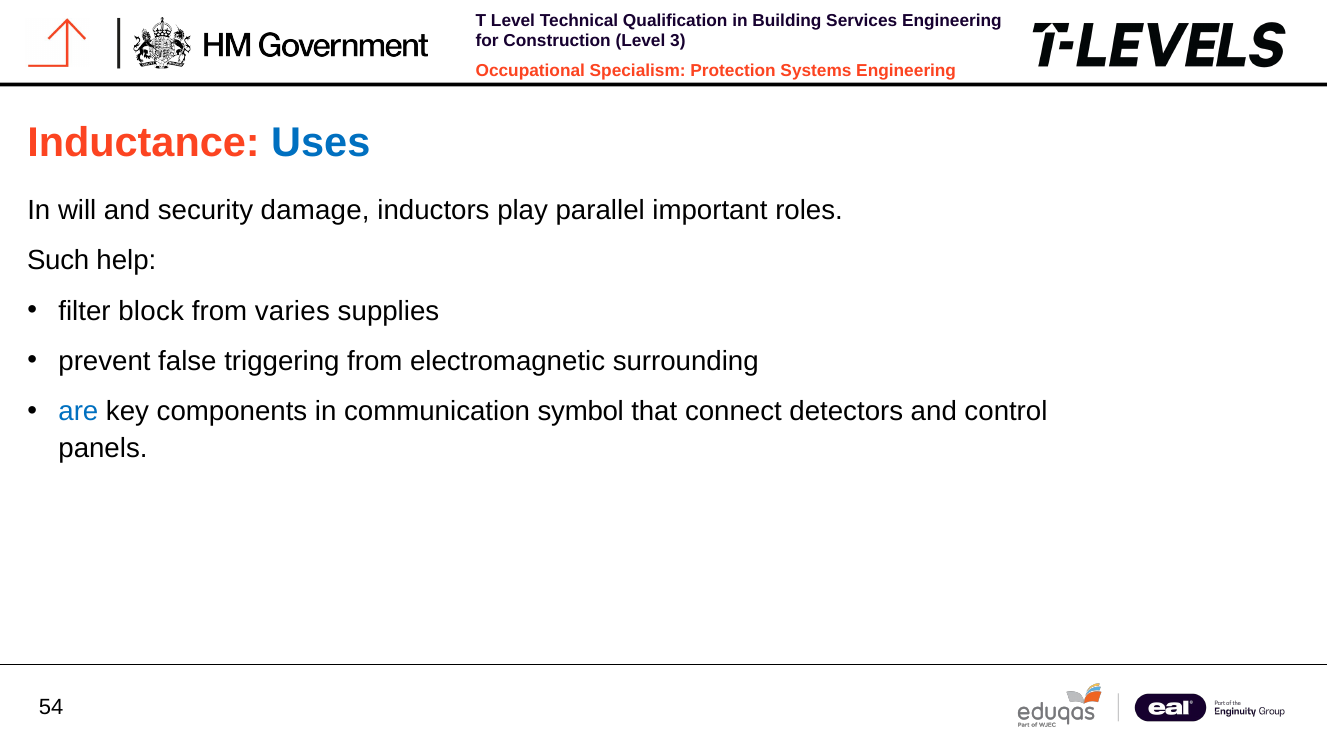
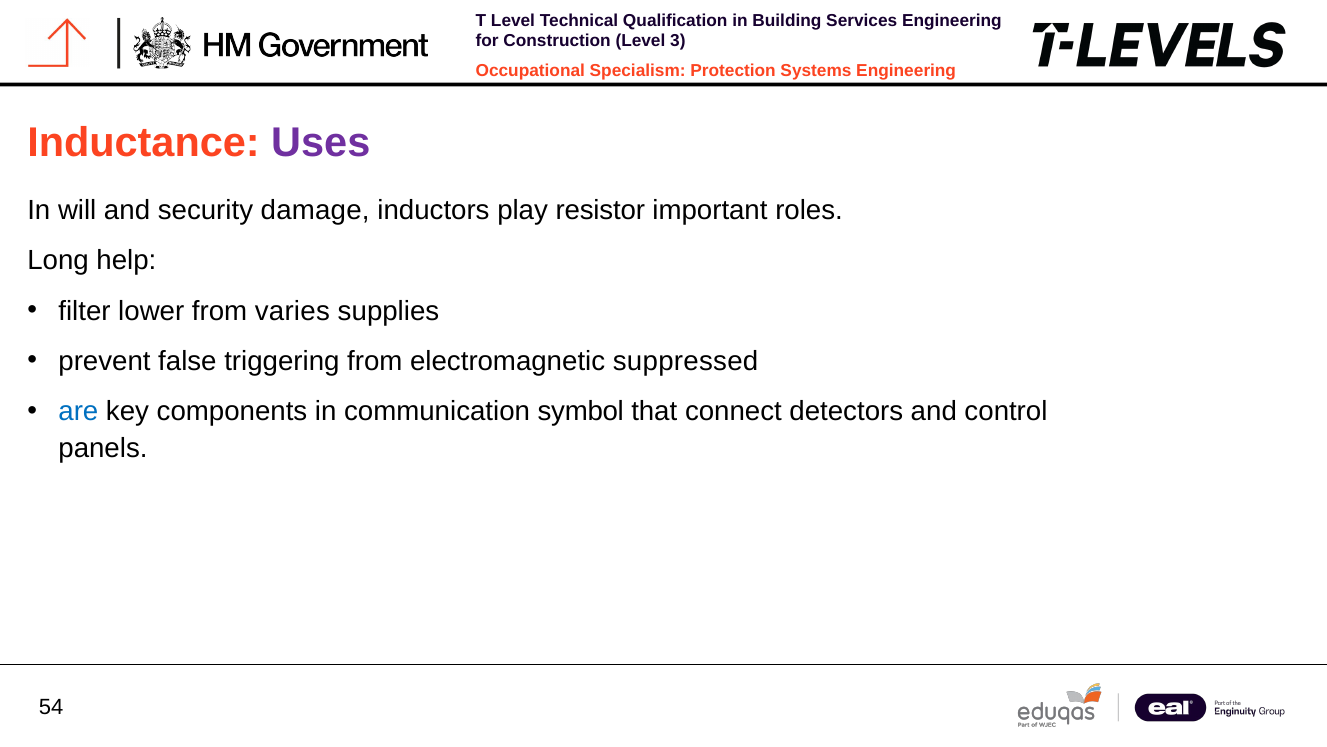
Uses colour: blue -> purple
parallel: parallel -> resistor
Such: Such -> Long
block: block -> lower
surrounding: surrounding -> suppressed
